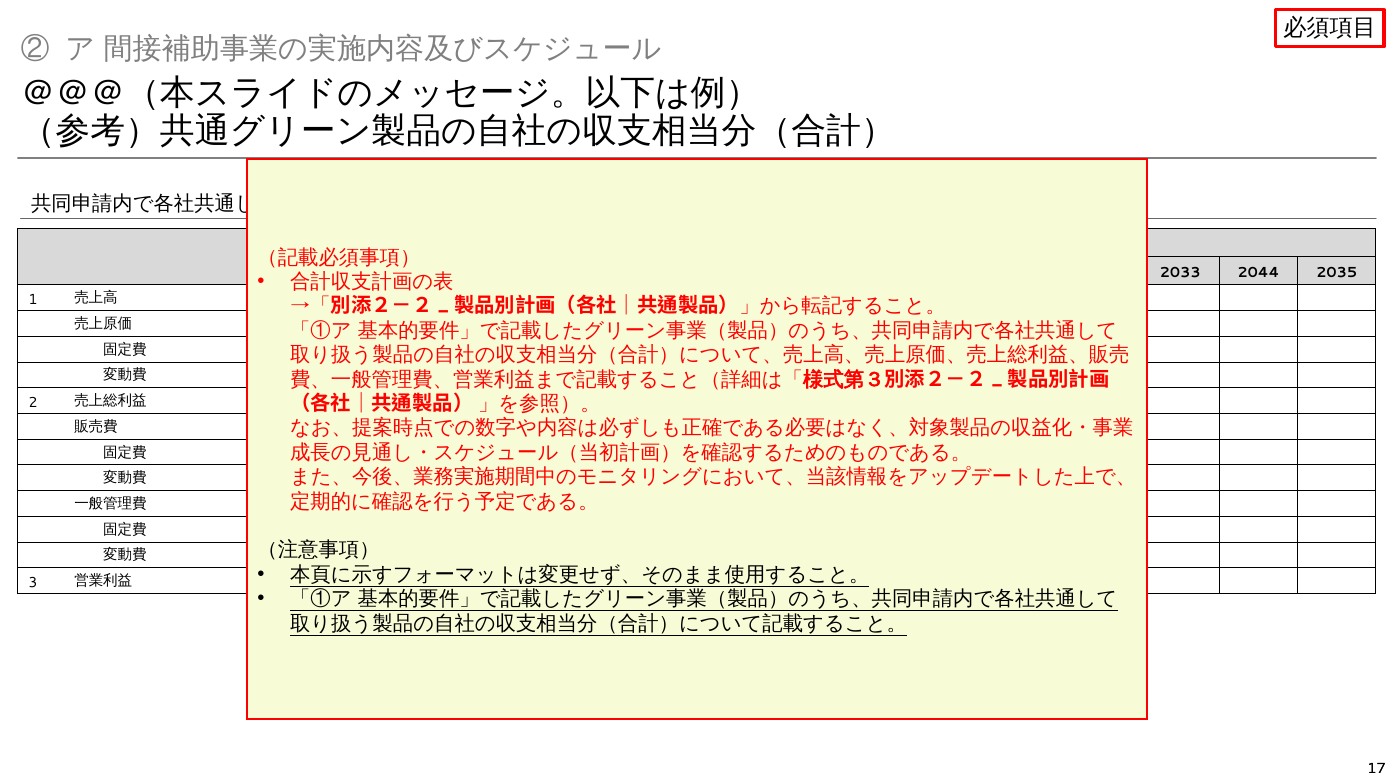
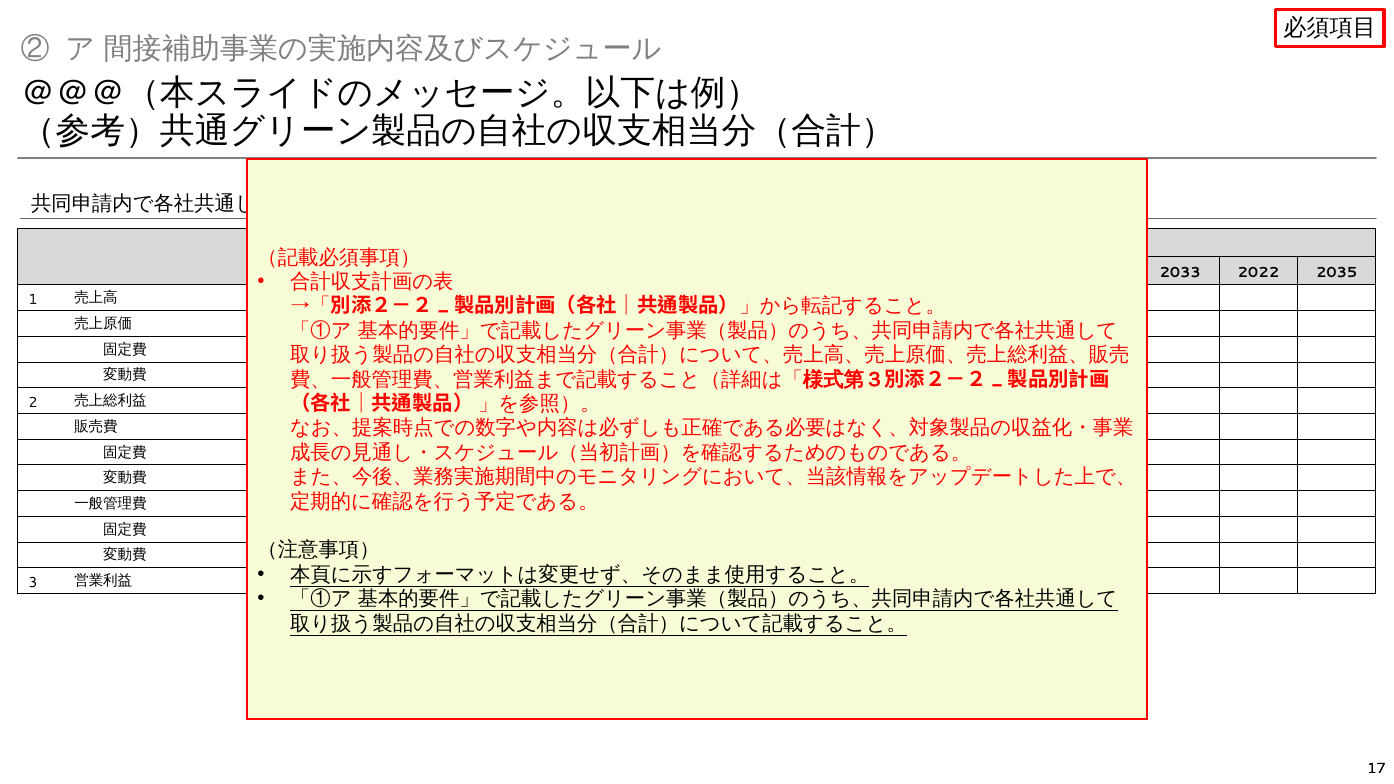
2044: 2044 -> 2022
